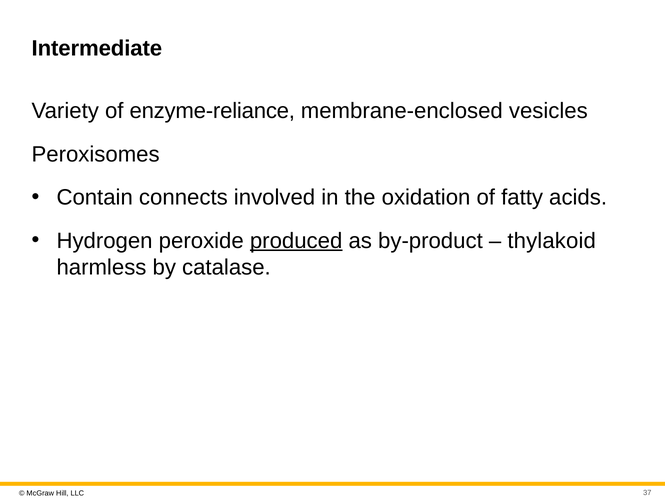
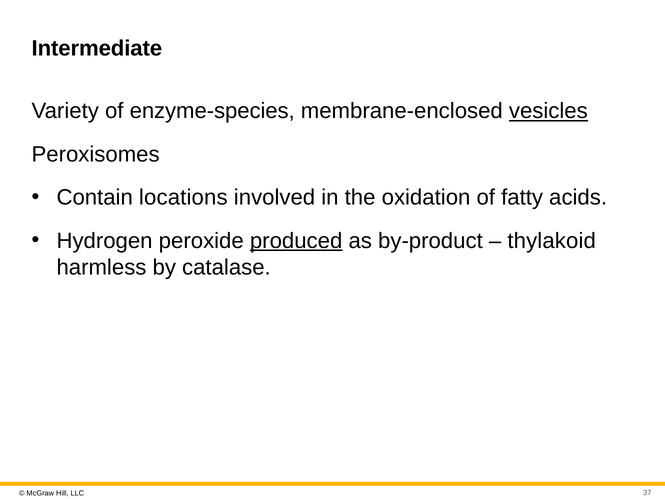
enzyme-reliance: enzyme-reliance -> enzyme-species
vesicles underline: none -> present
connects: connects -> locations
